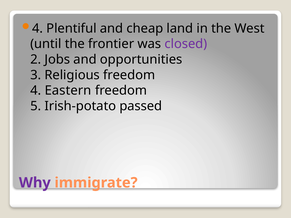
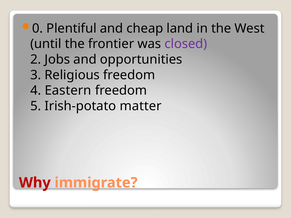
4 at (38, 28): 4 -> 0
passed: passed -> matter
Why colour: purple -> red
